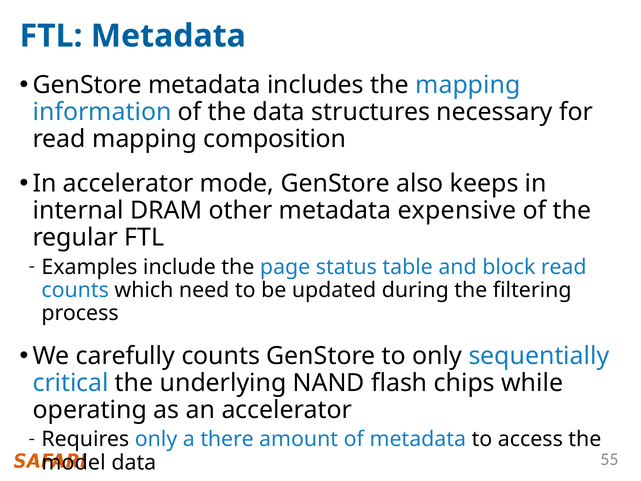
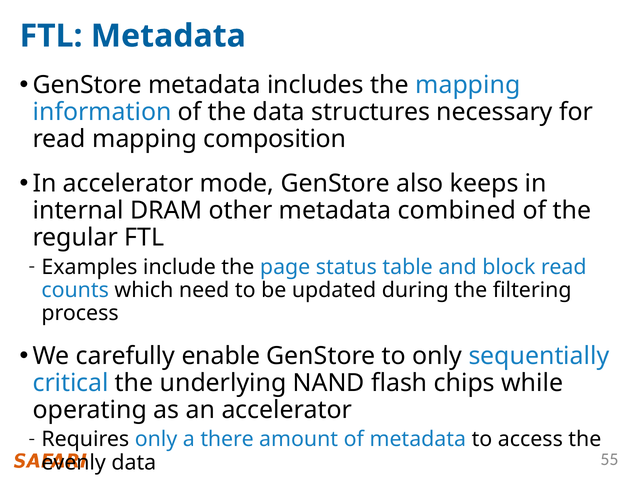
expensive: expensive -> combined
carefully counts: counts -> enable
model: model -> evenly
